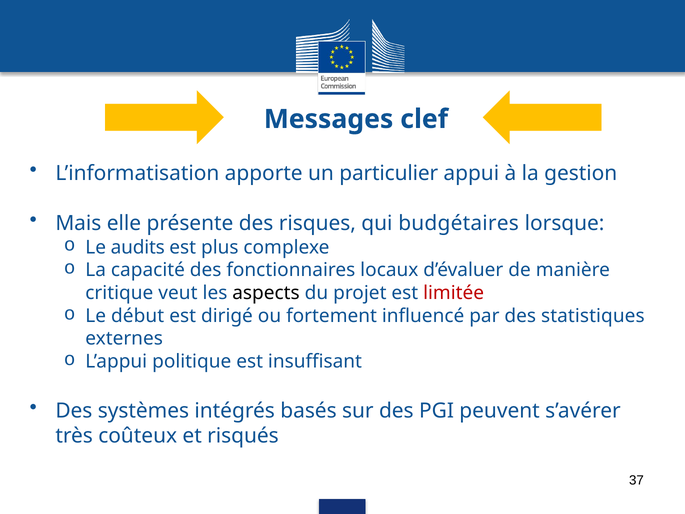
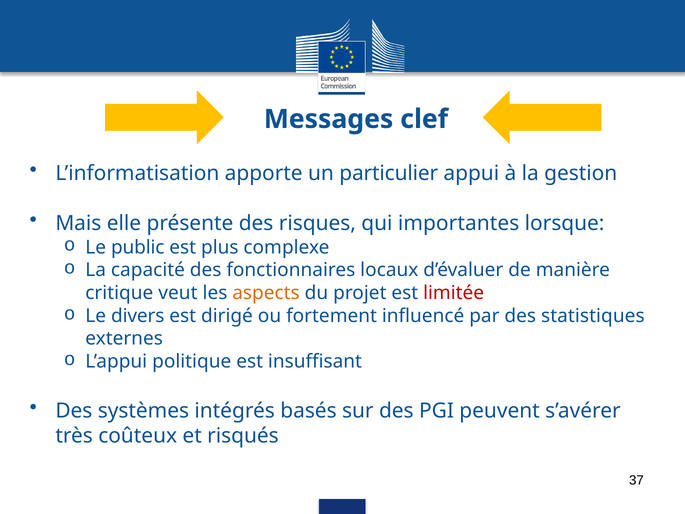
budgétaires: budgétaires -> importantes
audits: audits -> public
aspects colour: black -> orange
début: début -> divers
